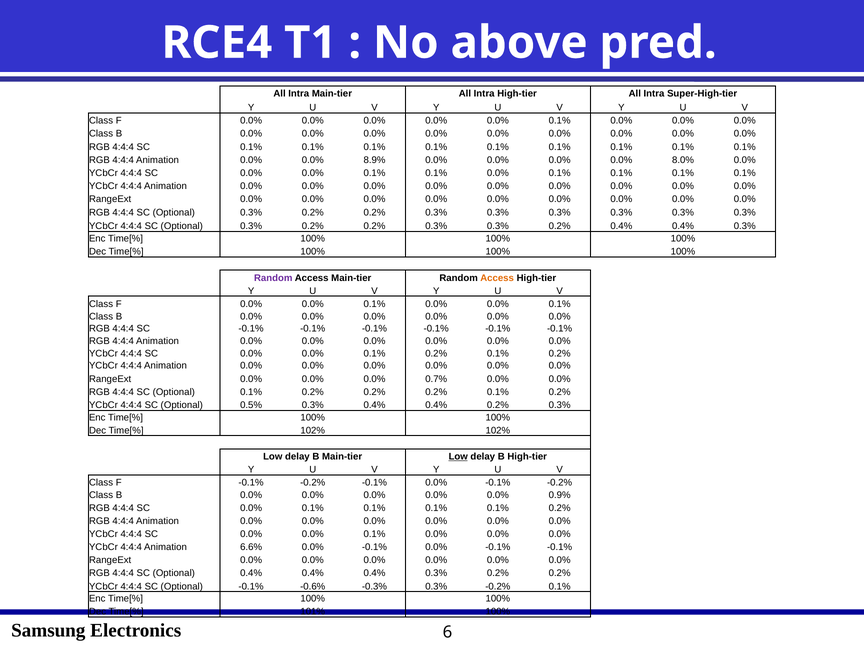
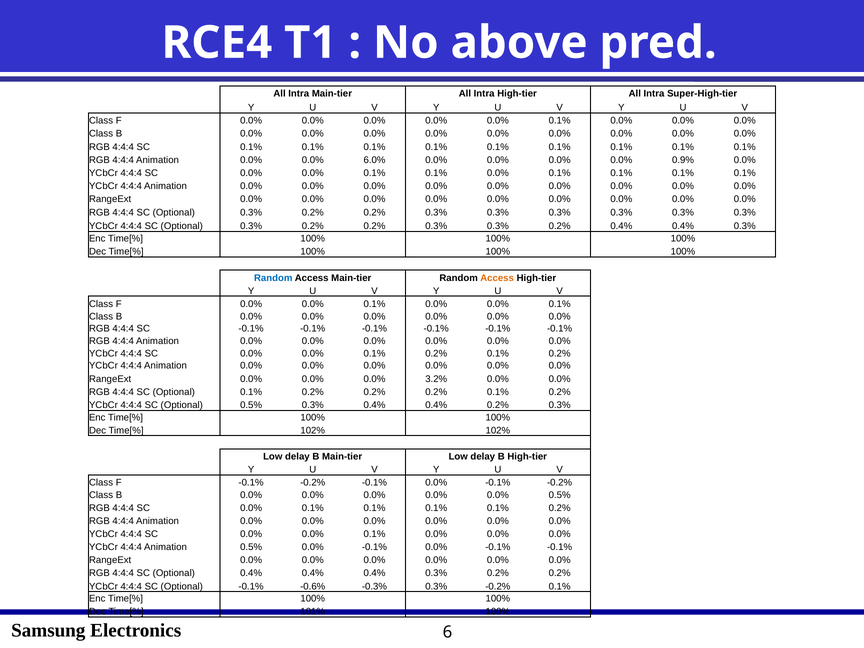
8.9%: 8.9% -> 6.0%
8.0%: 8.0% -> 0.9%
Random at (273, 278) colour: purple -> blue
0.7%: 0.7% -> 3.2%
Low at (458, 457) underline: present -> none
0.0% 0.9%: 0.9% -> 0.5%
Animation 6.6%: 6.6% -> 0.5%
